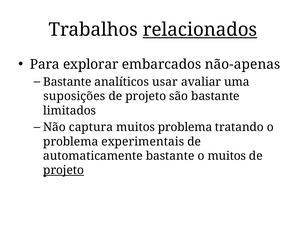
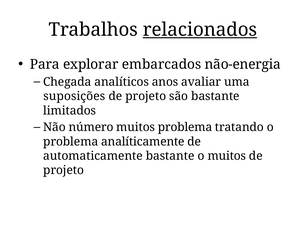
não-apenas: não-apenas -> não-energia
Bastante at (67, 82): Bastante -> Chegada
usar: usar -> anos
captura: captura -> número
experimentais: experimentais -> analíticamente
projeto at (64, 170) underline: present -> none
